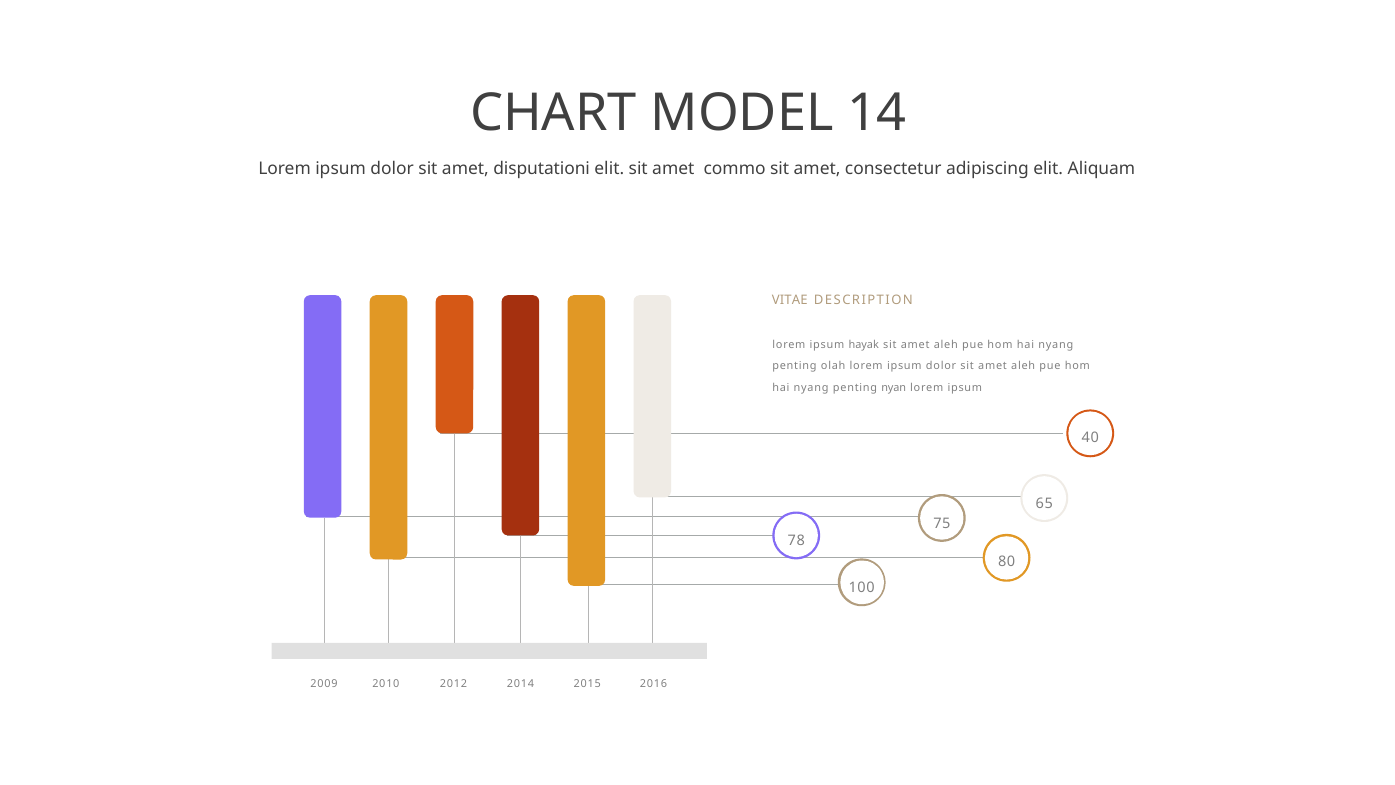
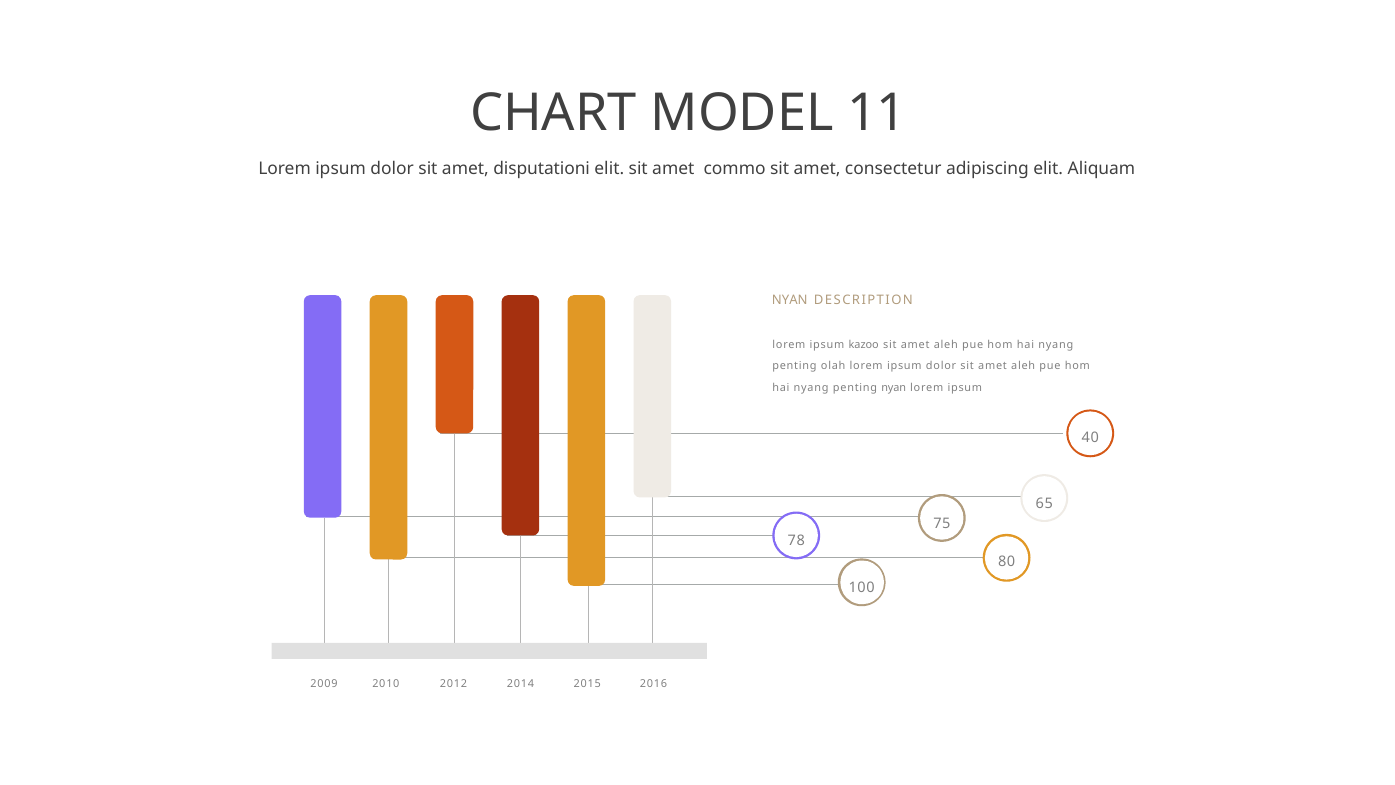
14: 14 -> 11
VITAE at (790, 300): VITAE -> NYAN
hayak: hayak -> kazoo
